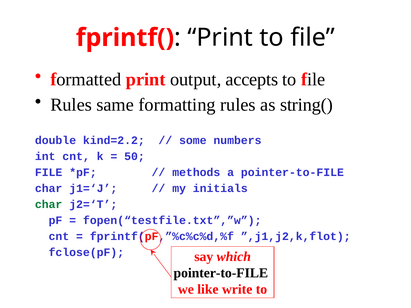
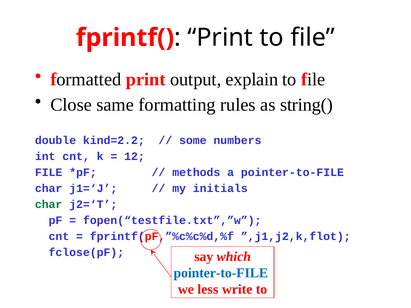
accepts: accepts -> explain
Rules at (71, 105): Rules -> Close
50: 50 -> 12
pointer-to-FILE at (221, 273) colour: black -> blue
like: like -> less
